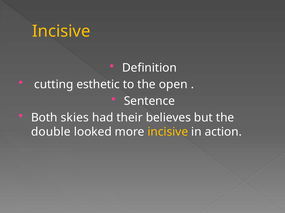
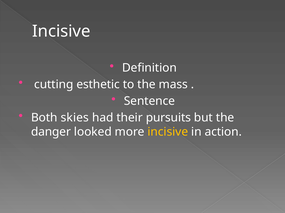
Incisive at (61, 31) colour: yellow -> white
open: open -> mass
believes: believes -> pursuits
double: double -> danger
